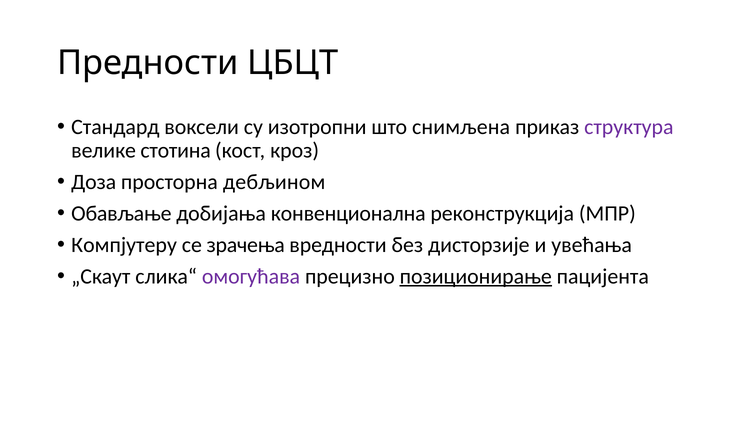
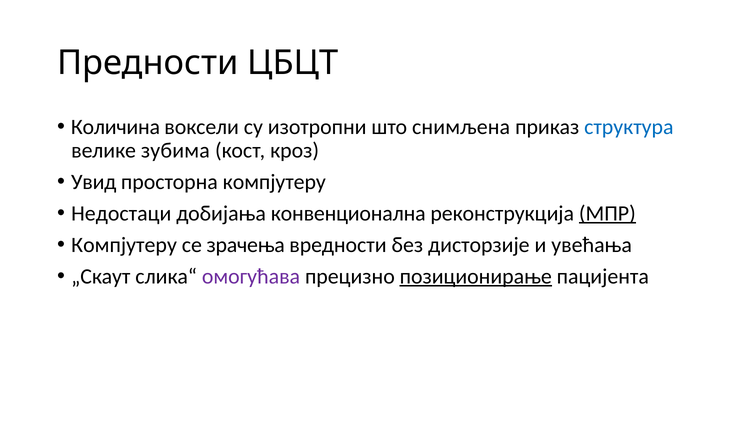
Стандард: Стандард -> Количина
структура colour: purple -> blue
стотина: стотина -> зубима
Доза: Доза -> Увид
просторна дебљином: дебљином -> компјутеру
Обављање: Обављање -> Недостаци
МПР underline: none -> present
